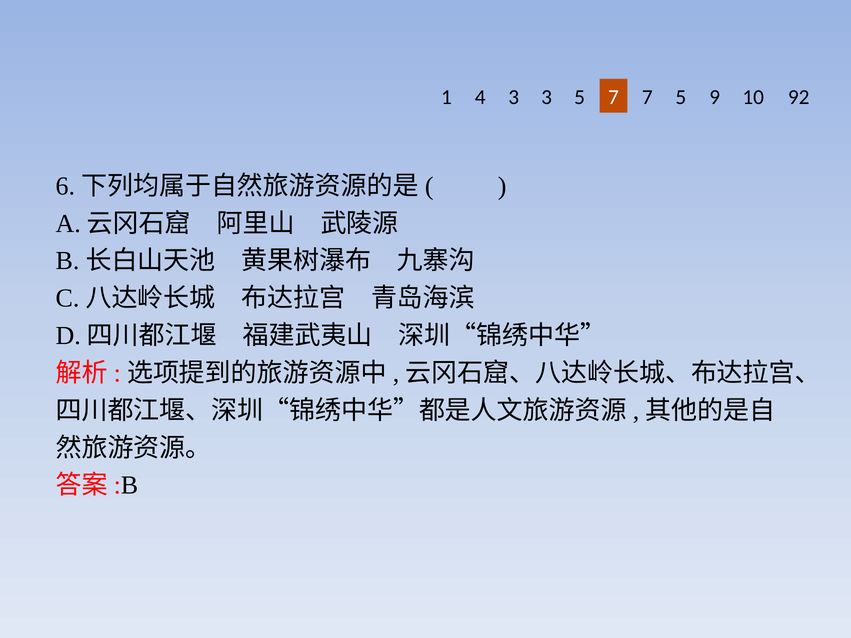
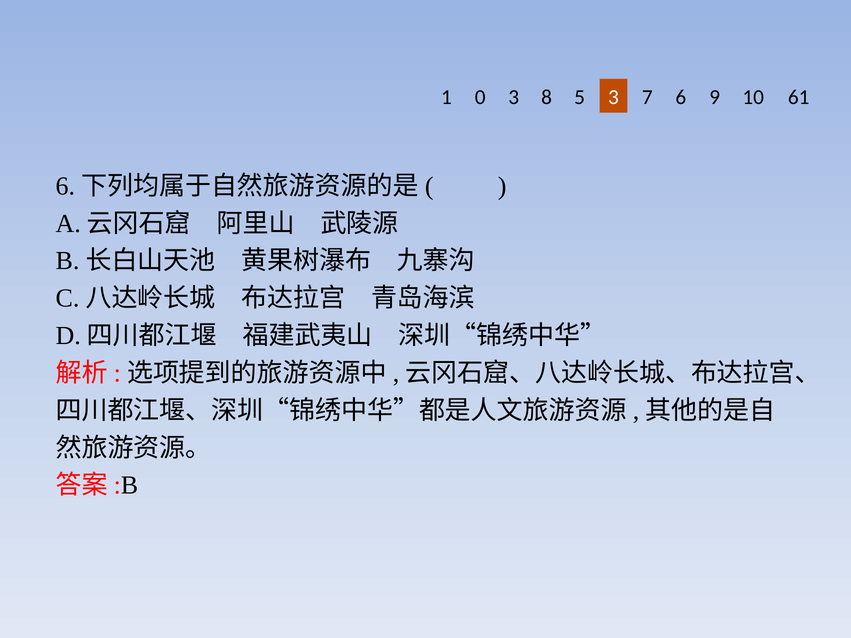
4: 4 -> 0
3 3: 3 -> 8
5 7: 7 -> 3
7 5: 5 -> 6
92: 92 -> 61
